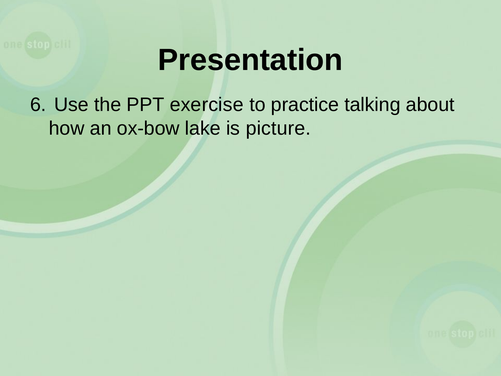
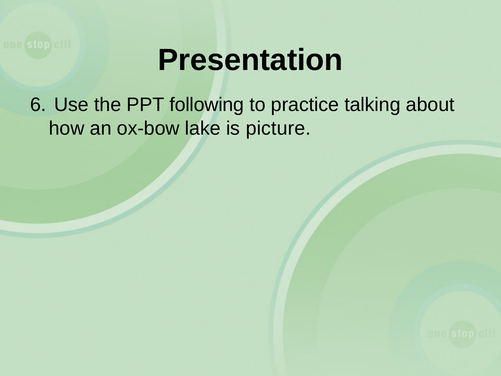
exercise: exercise -> following
